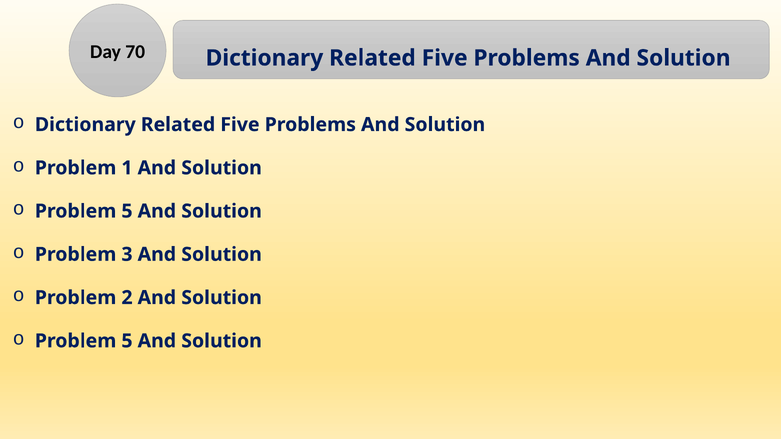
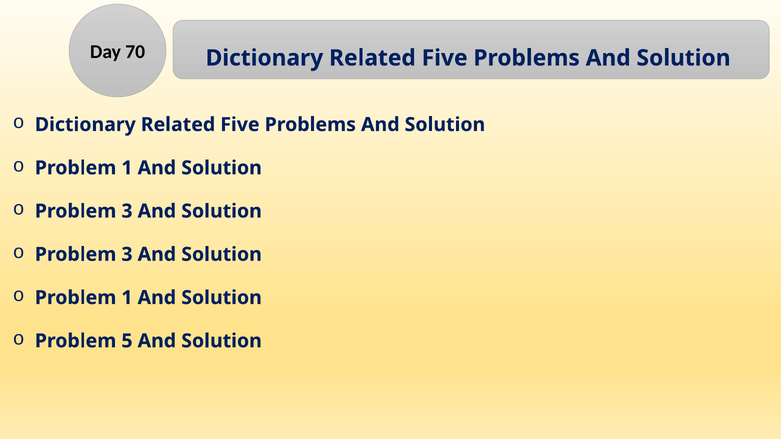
5 at (127, 211): 5 -> 3
2 at (127, 298): 2 -> 1
